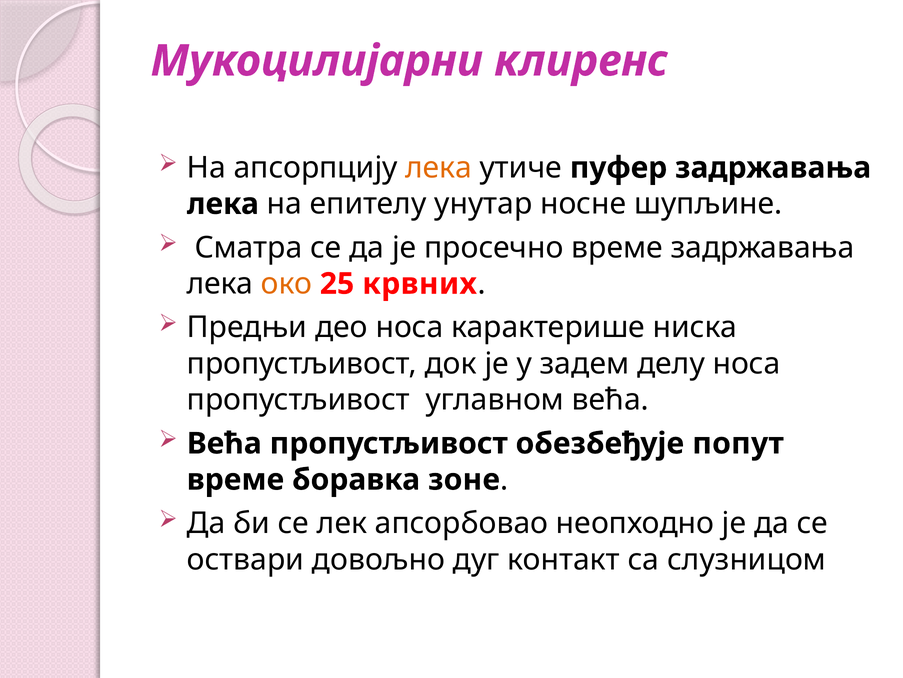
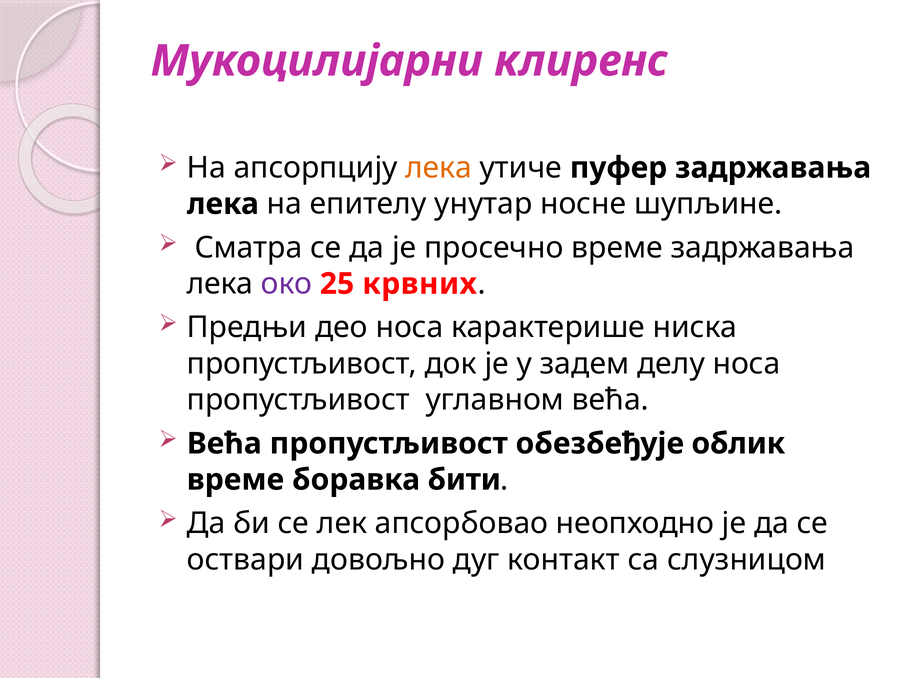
око colour: orange -> purple
попут: попут -> облик
зоне: зоне -> бити
